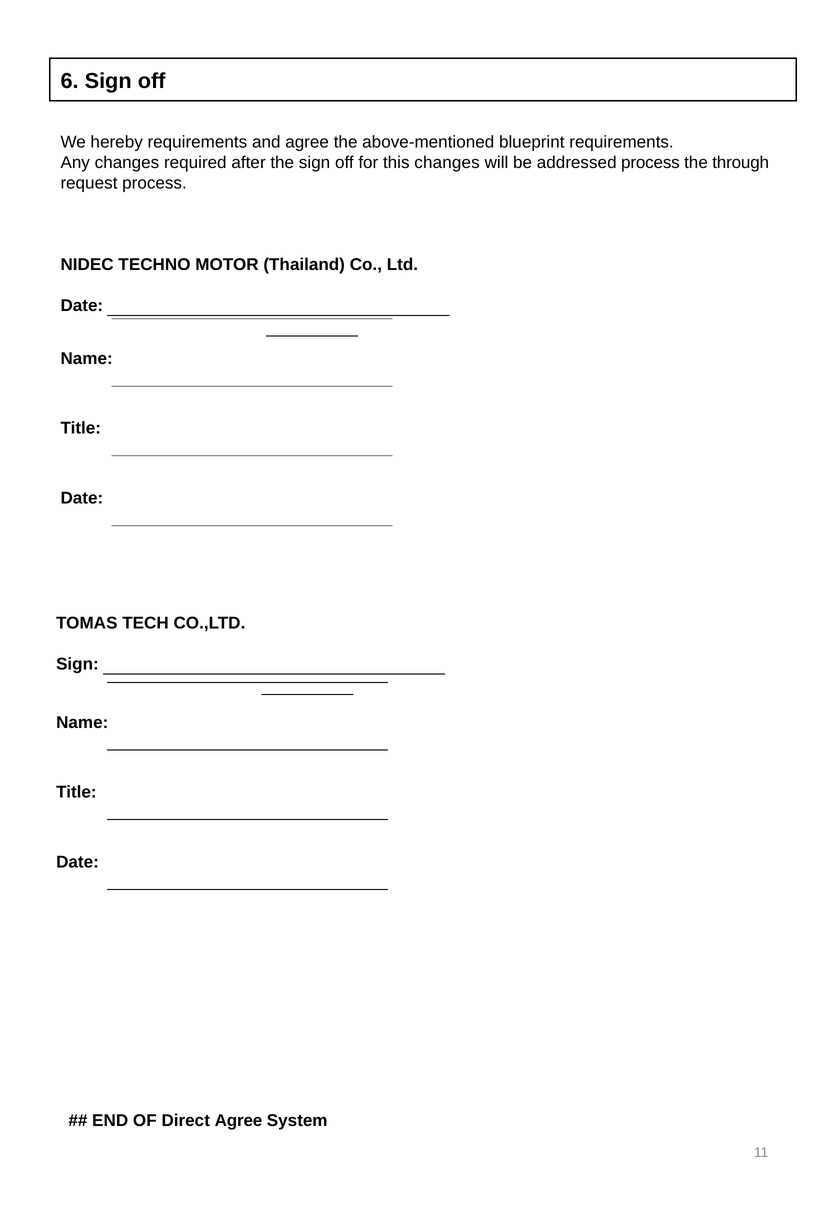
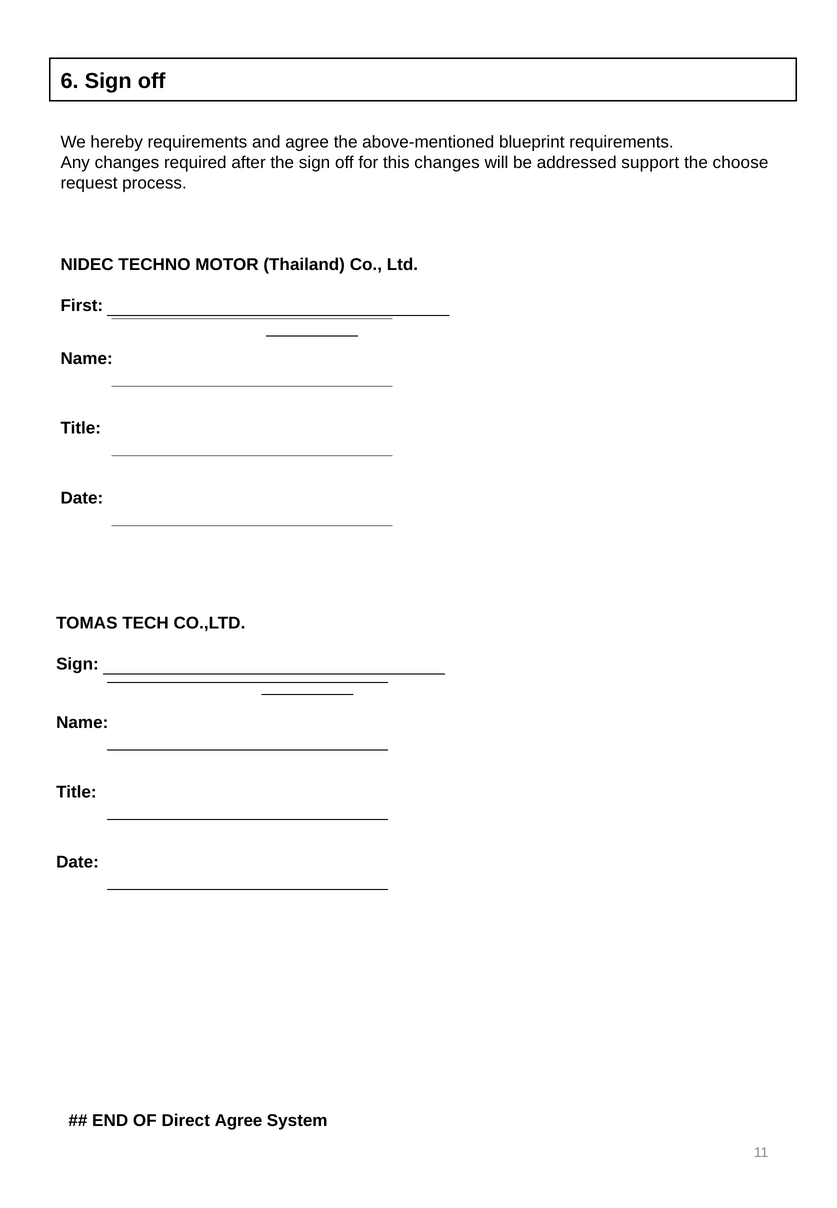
addressed process: process -> support
through: through -> choose
Date at (82, 306): Date -> First
